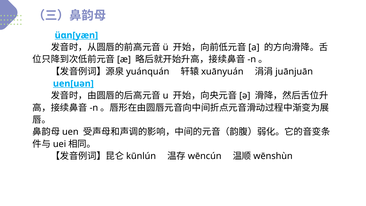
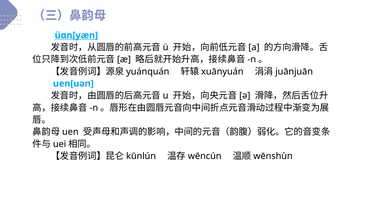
uen[uən underline: present -> none
